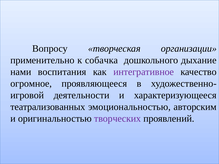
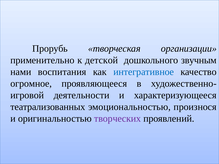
Вопросу: Вопросу -> Прорубь
собачка: собачка -> детской
дыхание: дыхание -> звучным
интегративное colour: purple -> blue
авторским: авторским -> произнося
